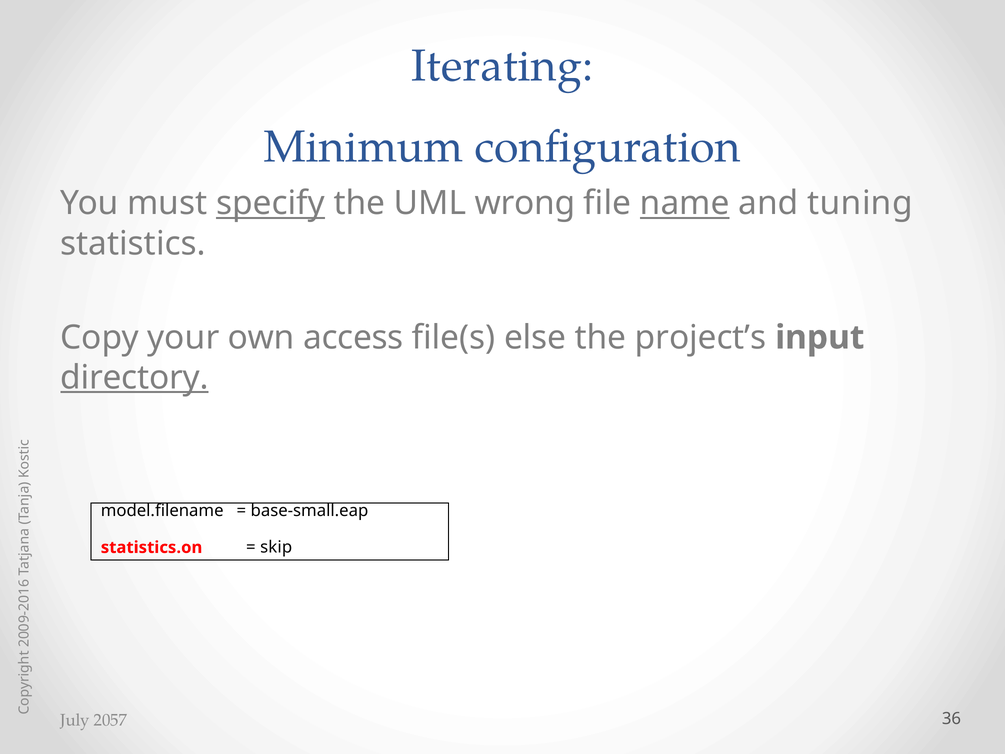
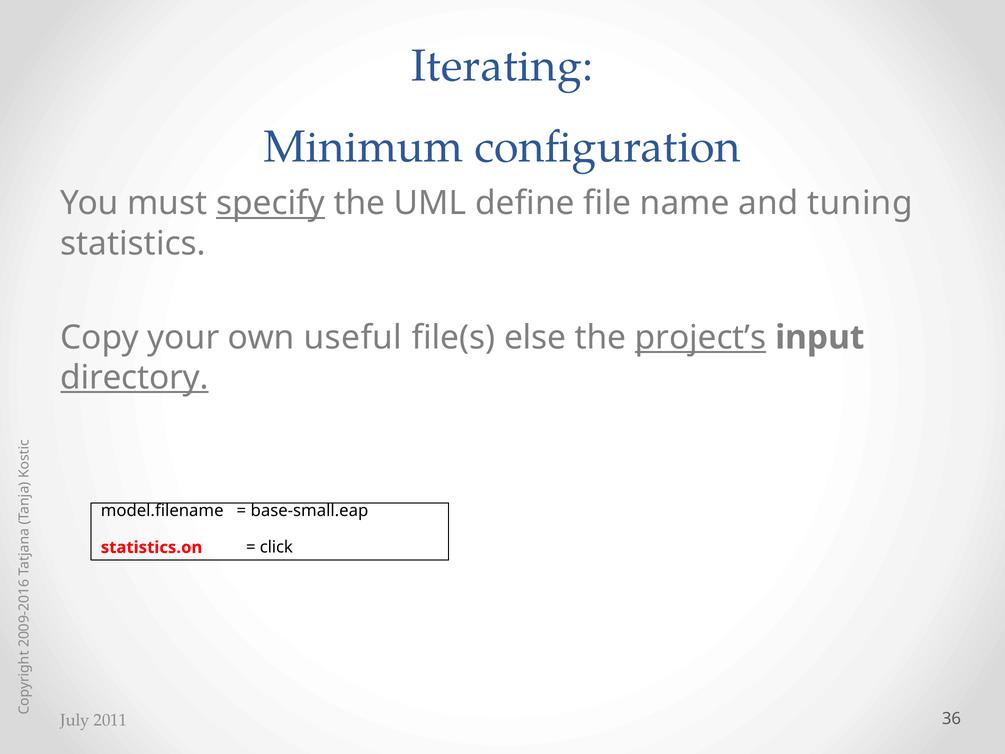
wrong: wrong -> define
name underline: present -> none
access: access -> useful
project’s underline: none -> present
skip: skip -> click
2057: 2057 -> 2011
